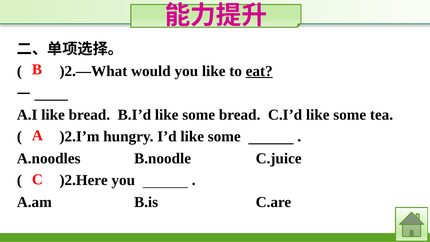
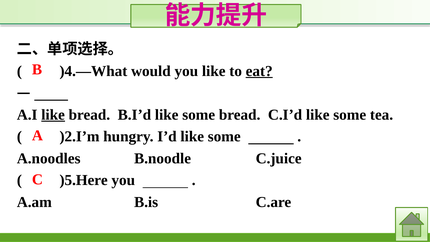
)2.—What: )2.—What -> )4.—What
like at (53, 115) underline: none -> present
)2.Here: )2.Here -> )5.Here
